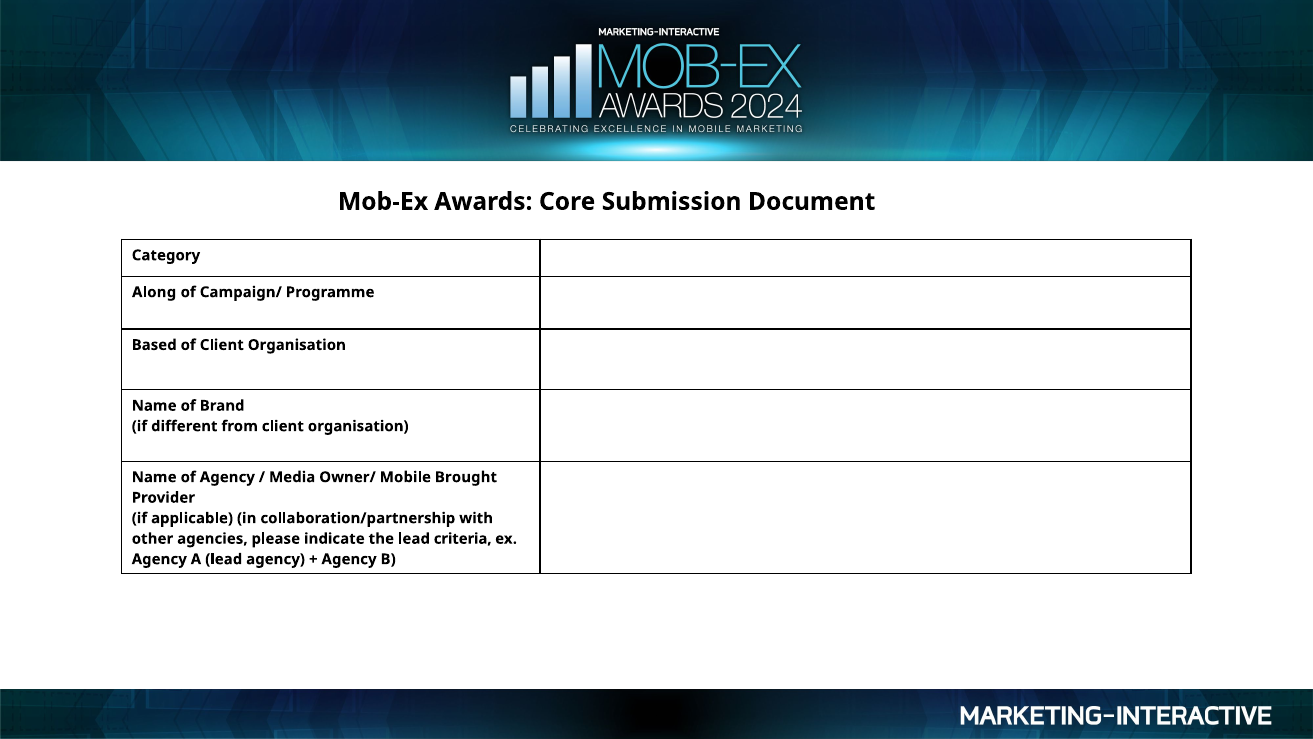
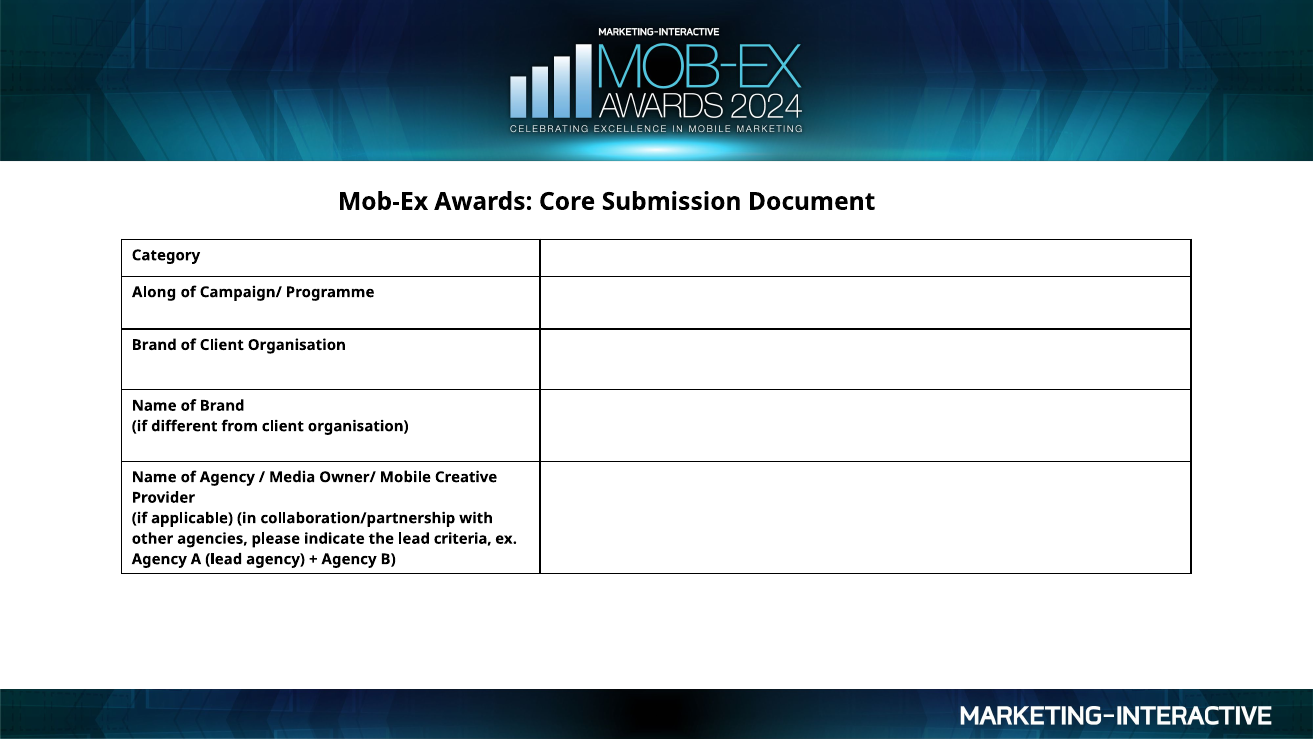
Based at (154, 345): Based -> Brand
Brought: Brought -> Creative
